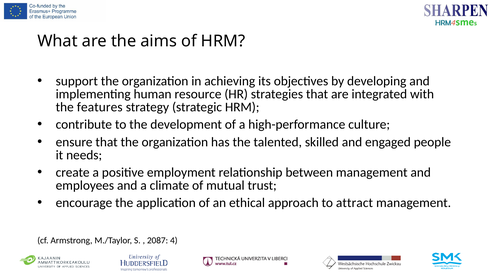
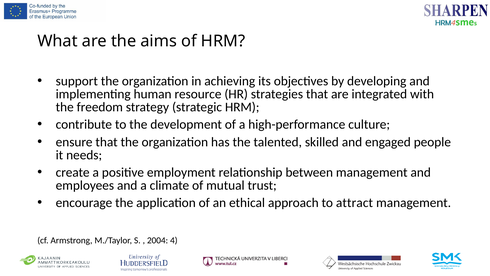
features: features -> freedom
2087: 2087 -> 2004
